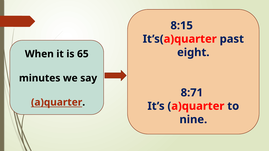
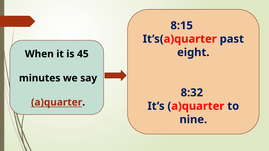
65: 65 -> 45
8:71: 8:71 -> 8:32
